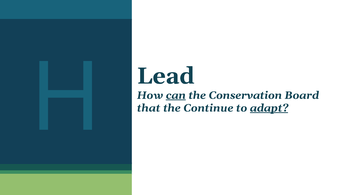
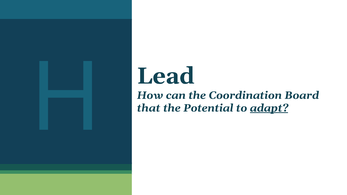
can underline: present -> none
Conservation: Conservation -> Coordination
Continue: Continue -> Potential
